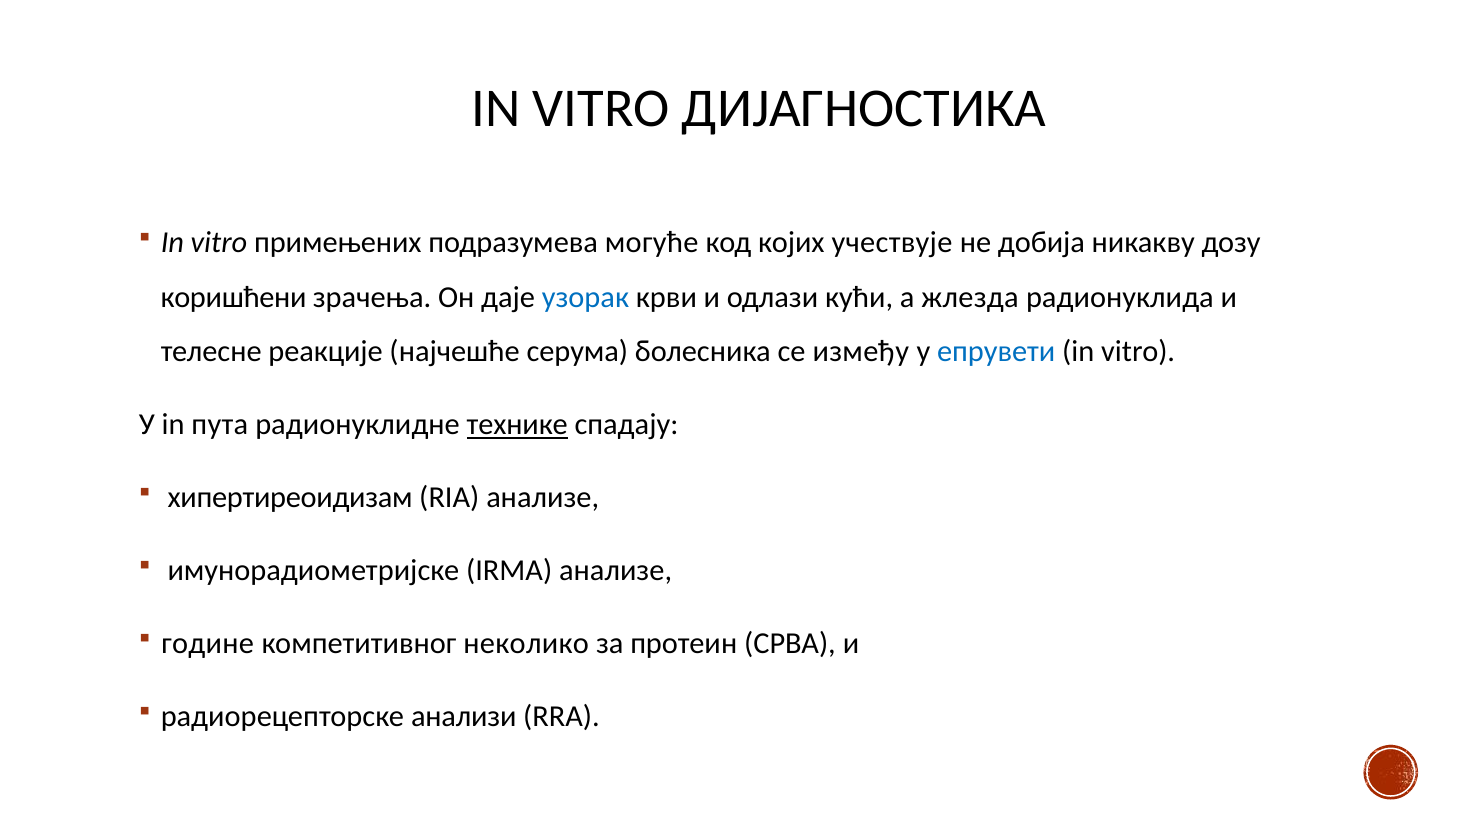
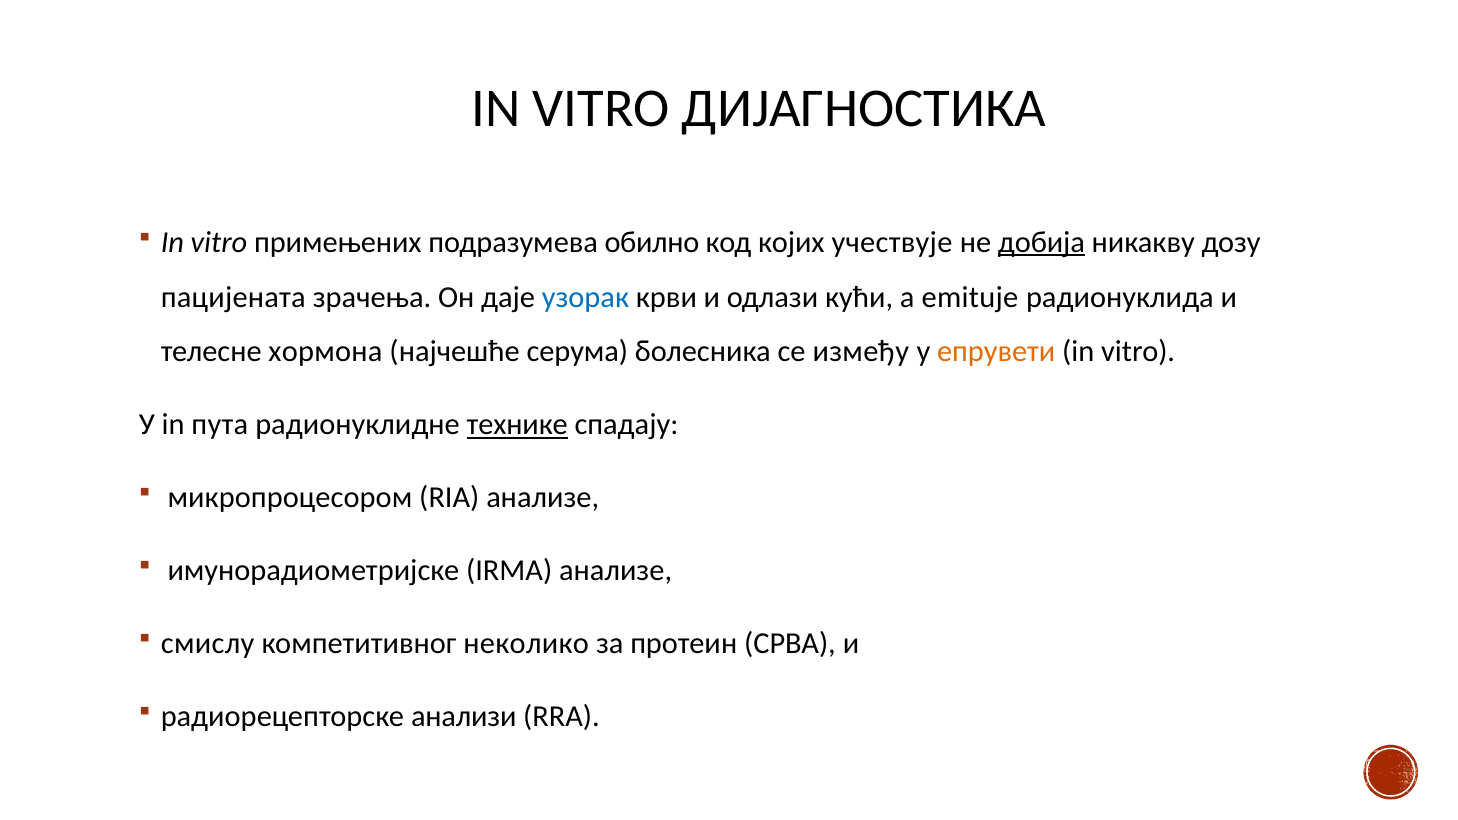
могуће: могуће -> обилно
добија underline: none -> present
коришћени: коришћени -> пацијената
жлезда: жлезда -> emituje
реакције: реакције -> хормона
епрувети colour: blue -> orange
хипертиреоидизам: хипертиреоидизам -> микропроцесором
године: године -> смислу
